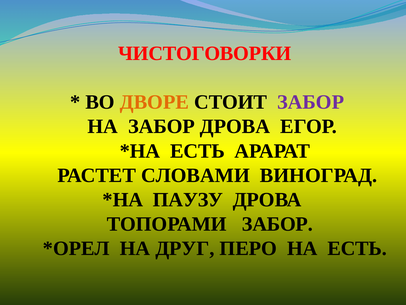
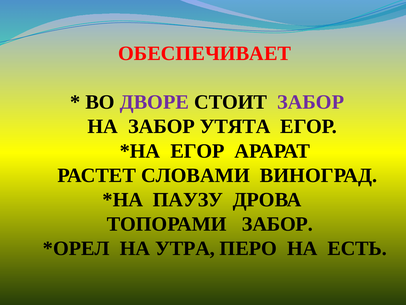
ЧИСТОГОВОРКИ: ЧИСТОГОВОРКИ -> ОБЕСПЕЧИВАЕТ
ДВОРЕ colour: orange -> purple
ЗАБОР ДРОВА: ДРОВА -> УТЯТА
ЕСТЬ at (198, 151): ЕСТЬ -> ЕГОР
ДРУГ: ДРУГ -> УТРА
